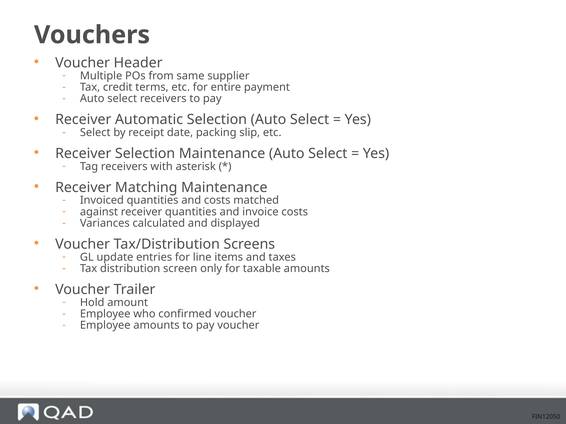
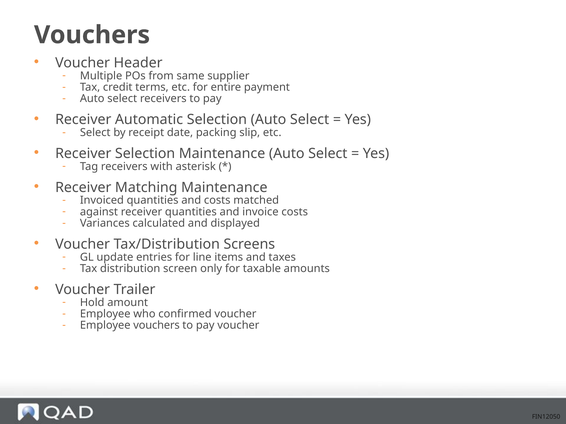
Employee amounts: amounts -> vouchers
